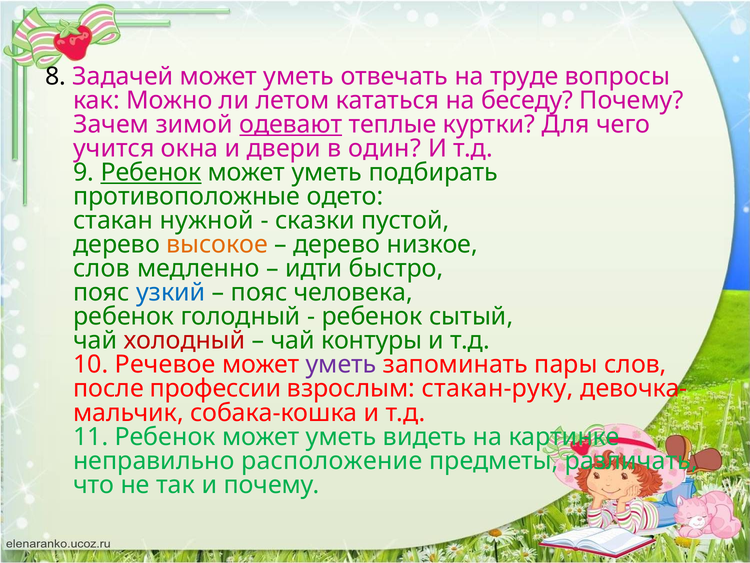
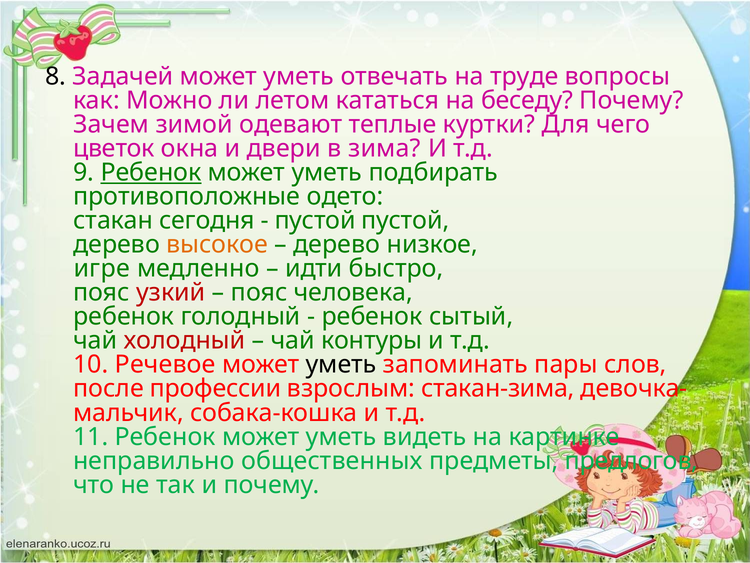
одевают underline: present -> none
учится: учится -> цветок
один: один -> зима
нужной: нужной -> сегодня
сказки at (315, 220): сказки -> пустой
слов at (102, 268): слов -> игре
узкий colour: blue -> red
уметь at (341, 364) colour: purple -> black
стакан-руку: стакан-руку -> стакан-зима
расположение: расположение -> общественных
различать: различать -> предлогов
